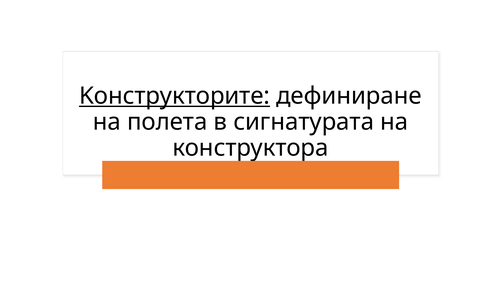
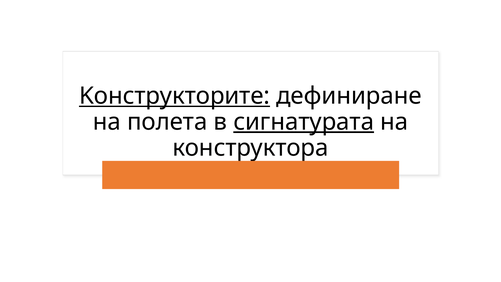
сигнатурата underline: none -> present
